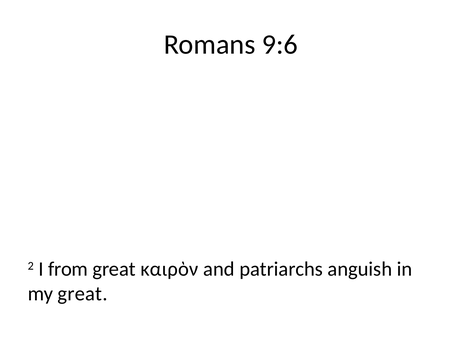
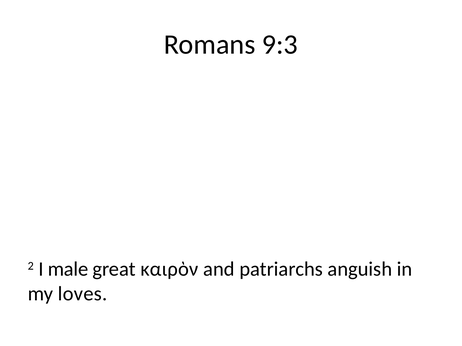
9:6: 9:6 -> 9:3
from: from -> male
my great: great -> loves
